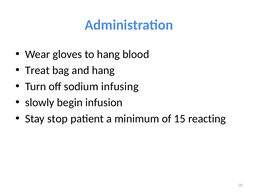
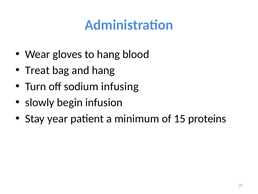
stop: stop -> year
reacting: reacting -> proteins
